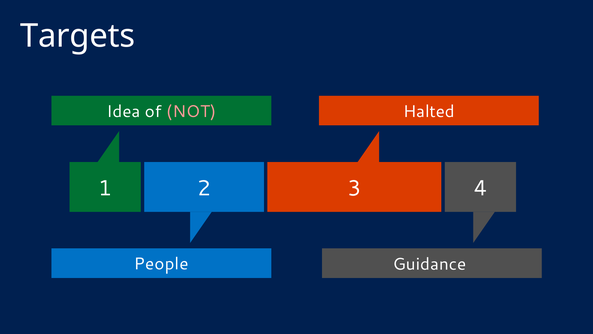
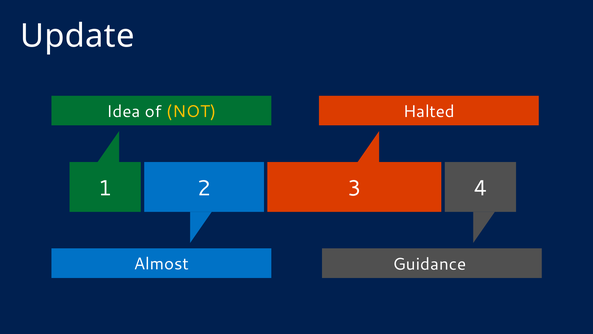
Targets: Targets -> Update
NOT colour: pink -> yellow
People: People -> Almost
